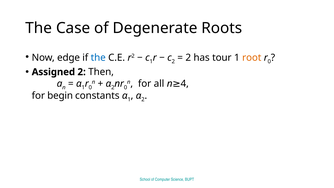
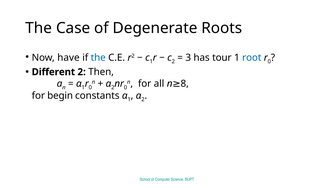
edge: edge -> have
2 at (188, 58): 2 -> 3
root colour: orange -> blue
Assigned: Assigned -> Different
4: 4 -> 8
